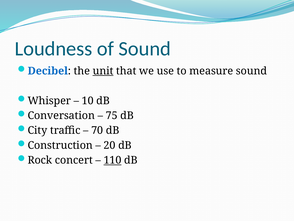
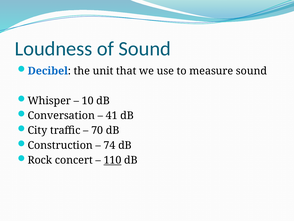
unit underline: present -> none
75: 75 -> 41
20: 20 -> 74
